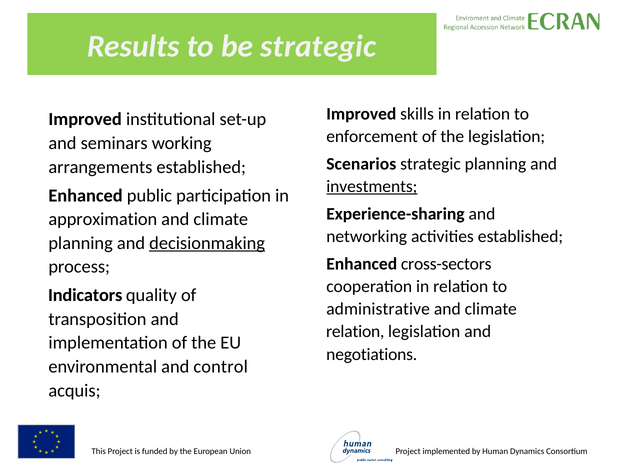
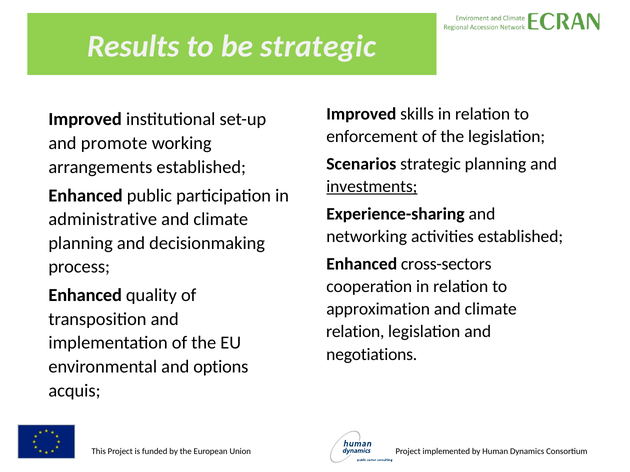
seminars: seminars -> promote
approximation: approximation -> administrative
decisionmaking underline: present -> none
Indicators at (85, 296): Indicators -> Enhanced
administrative: administrative -> approximation
control: control -> options
